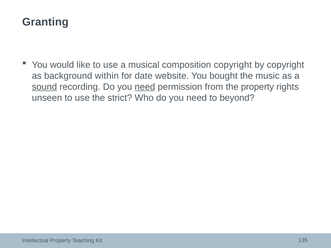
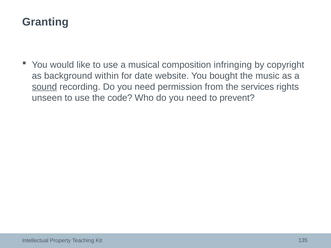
composition copyright: copyright -> infringing
need at (145, 87) underline: present -> none
the property: property -> services
strict: strict -> code
beyond: beyond -> prevent
